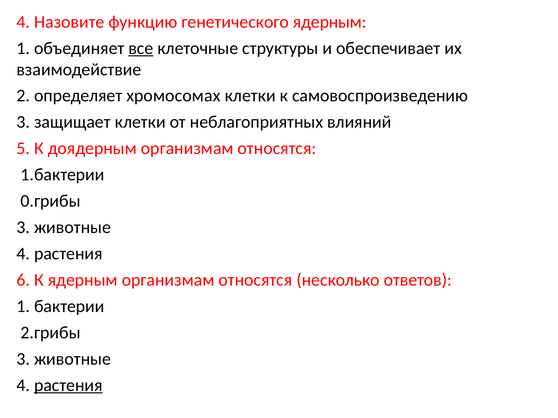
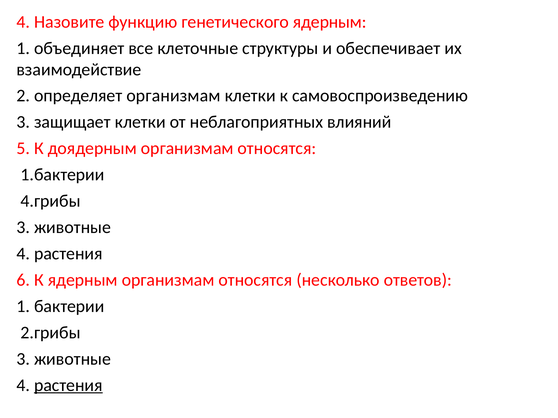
все underline: present -> none
определяет хромосомах: хромосомах -> организмам
0.грибы: 0.грибы -> 4.грибы
